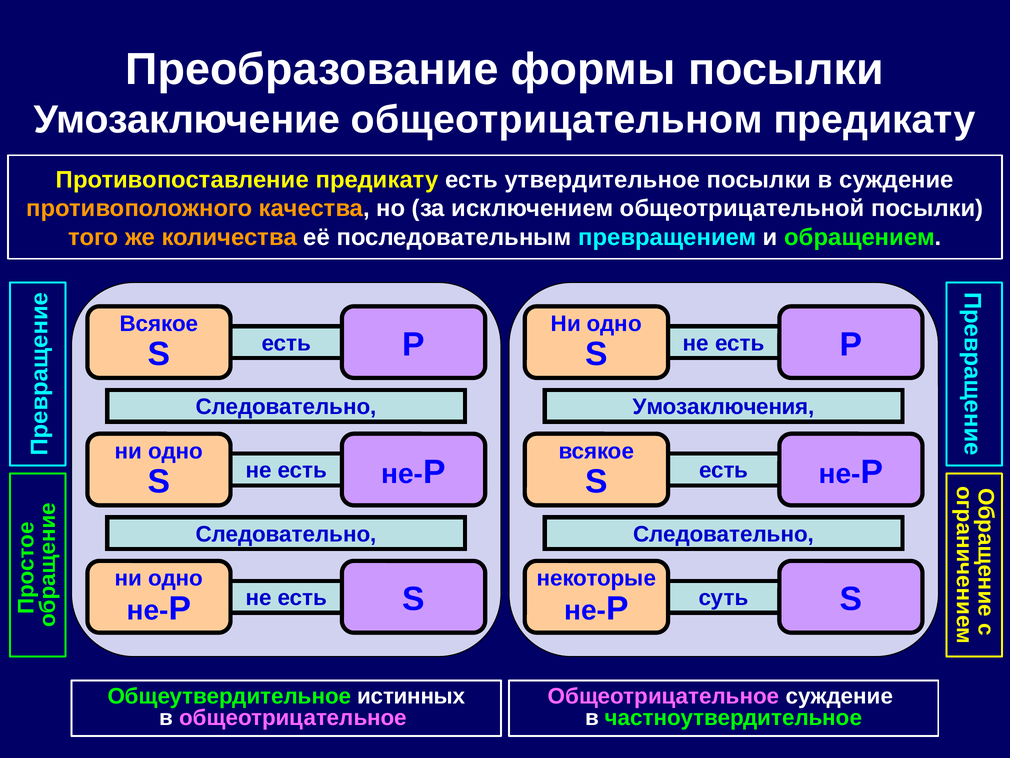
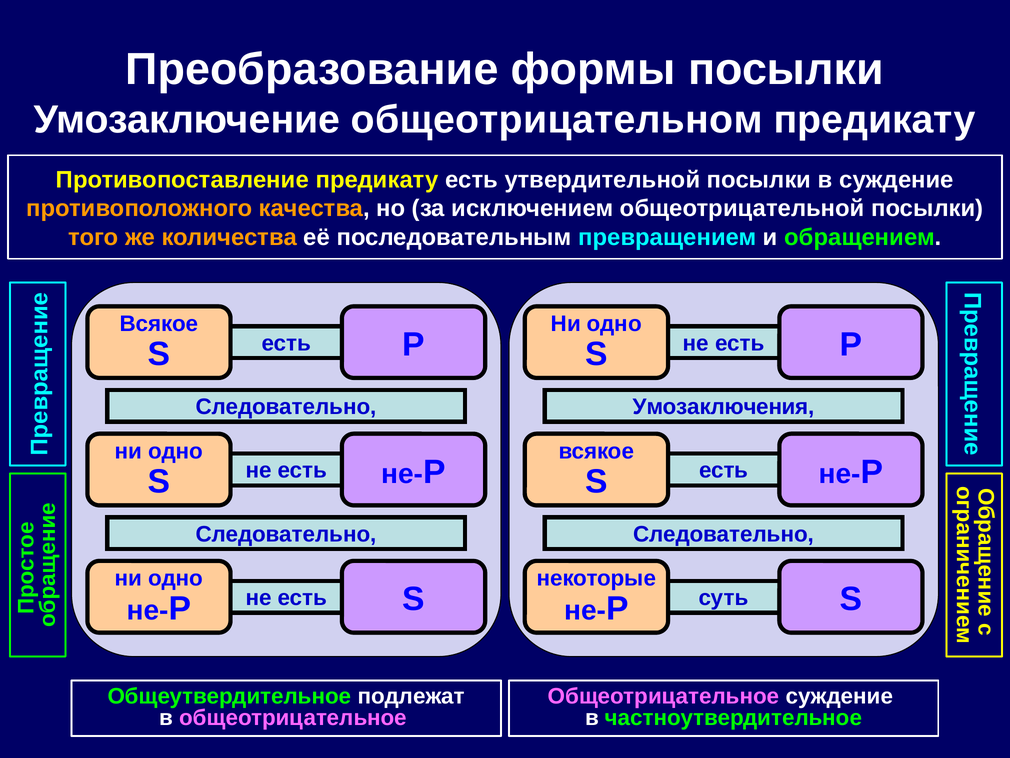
утвердительное: утвердительное -> утвердительной
истинных: истинных -> подлежат
